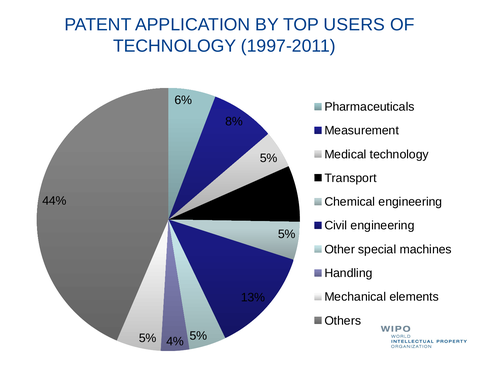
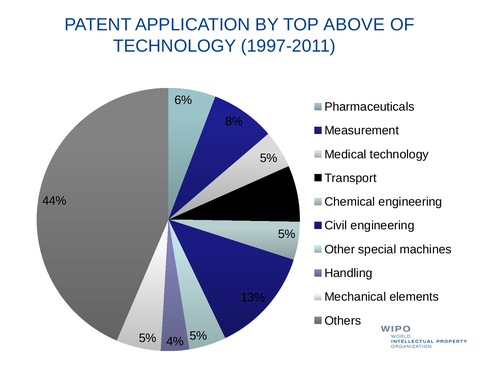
USERS: USERS -> ABOVE
